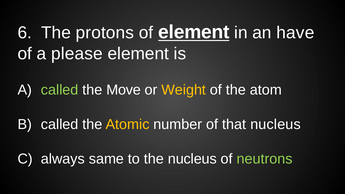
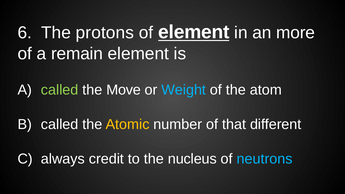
have: have -> more
please: please -> remain
Weight colour: yellow -> light blue
that nucleus: nucleus -> different
same: same -> credit
neutrons colour: light green -> light blue
